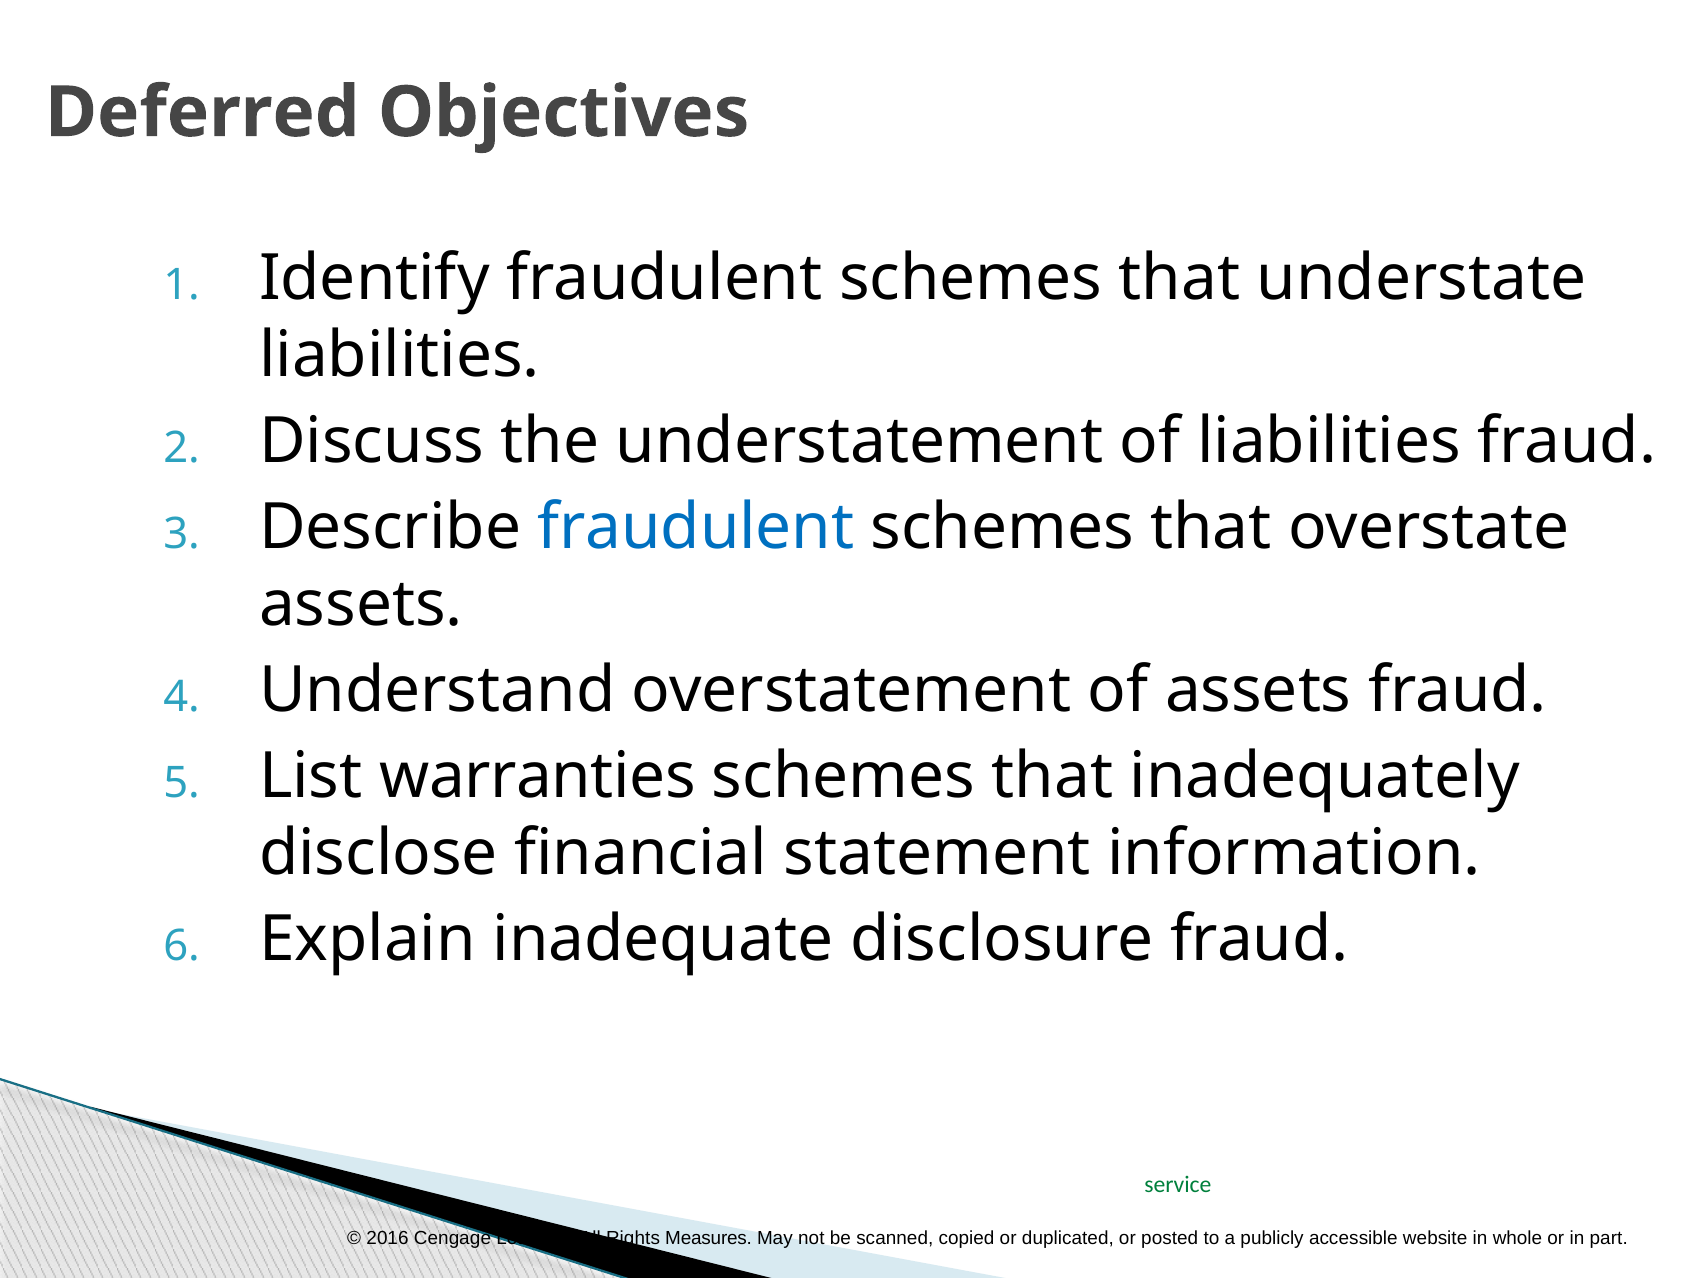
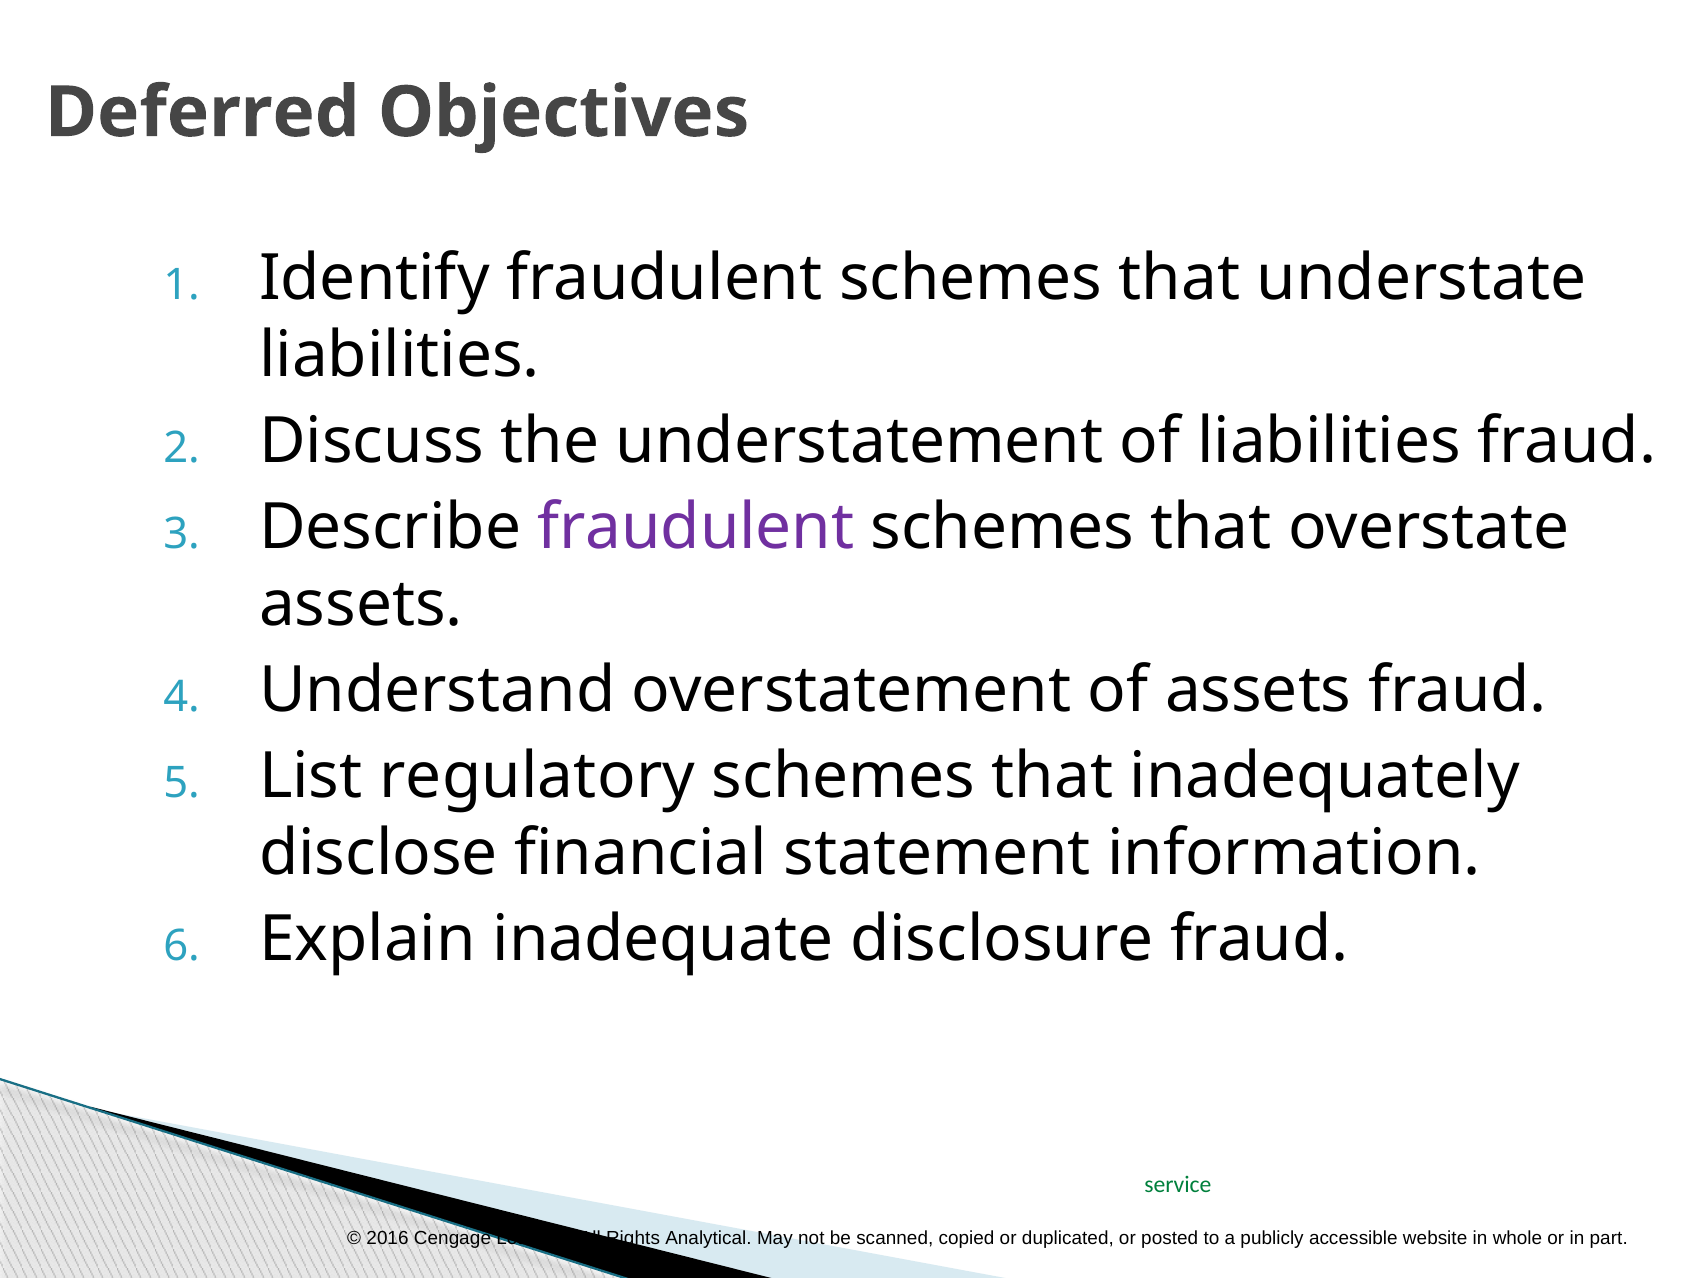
fraudulent at (696, 528) colour: blue -> purple
warranties: warranties -> regulatory
Measures: Measures -> Analytical
